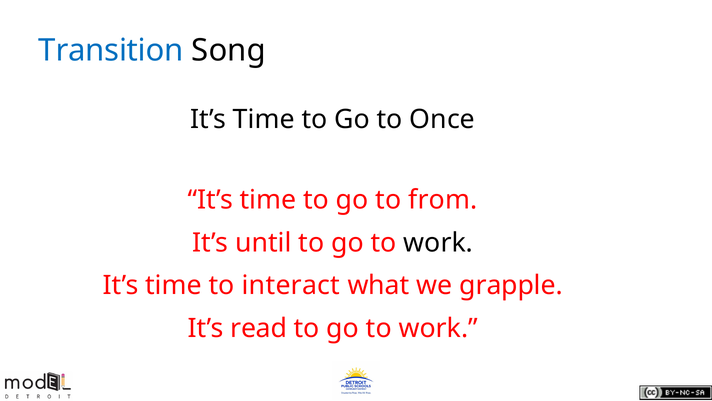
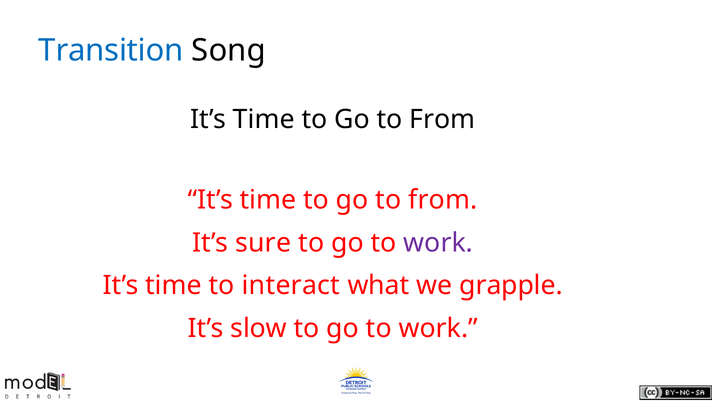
Once at (442, 119): Once -> From
until: until -> sure
work at (438, 243) colour: black -> purple
read: read -> slow
